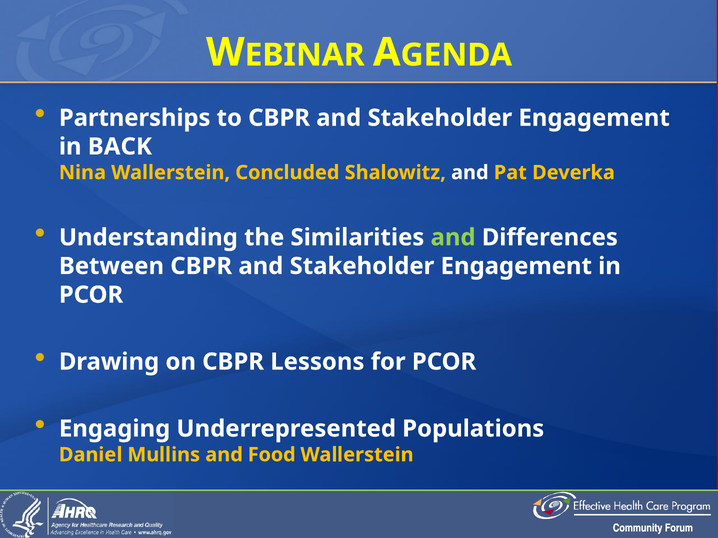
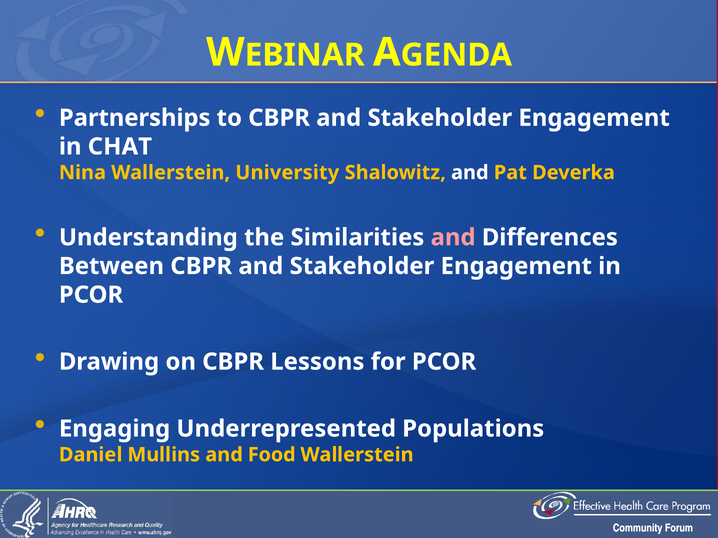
BACK: BACK -> CHAT
Concluded: Concluded -> University
and at (453, 238) colour: light green -> pink
